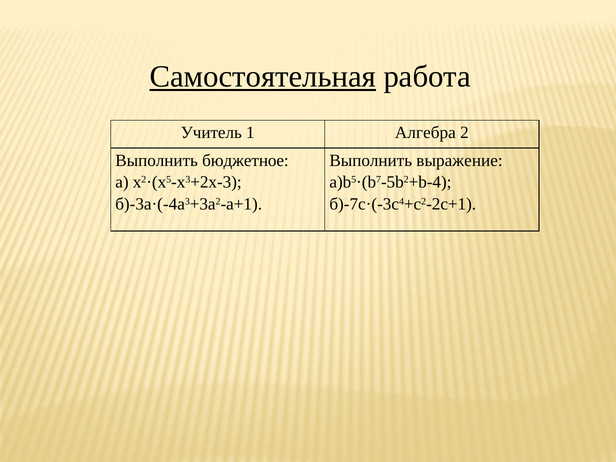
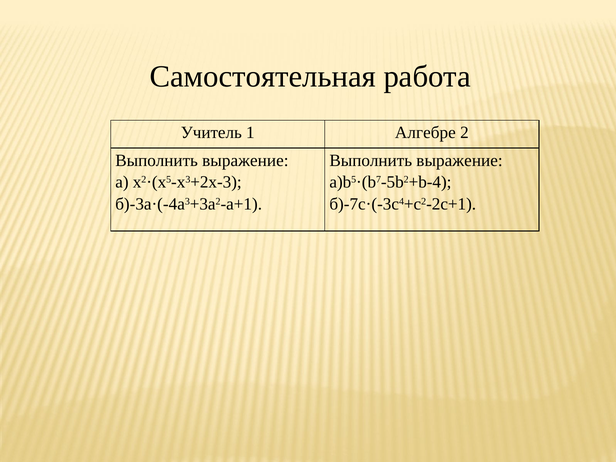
Самостоятельная underline: present -> none
Алгебра: Алгебра -> Алгебре
бюджетное at (245, 160): бюджетное -> выражение
